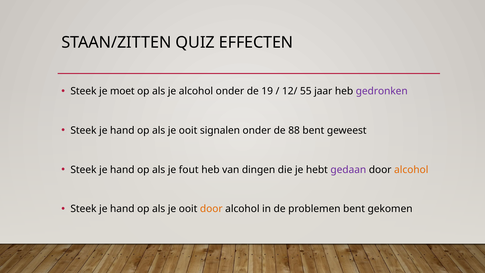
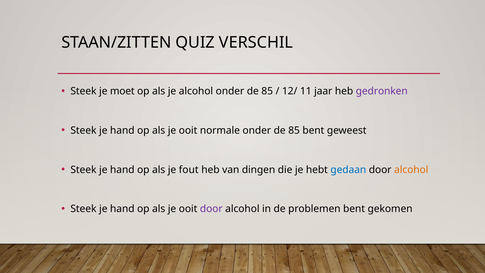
EFFECTEN: EFFECTEN -> VERSCHIL
alcohol onder de 19: 19 -> 85
55: 55 -> 11
signalen: signalen -> normale
88 at (294, 130): 88 -> 85
gedaan colour: purple -> blue
door at (211, 209) colour: orange -> purple
